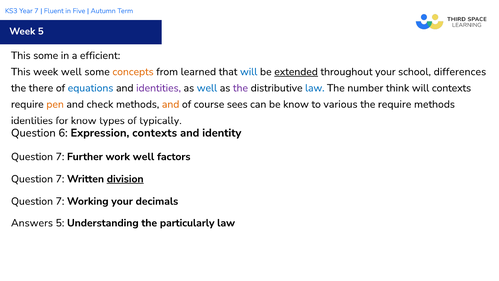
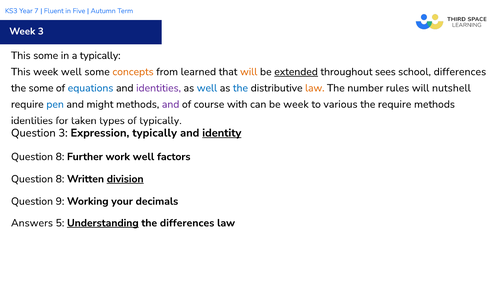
Week 5: 5 -> 3
a efficient: efficient -> typically
will at (249, 72) colour: blue -> orange
throughout your: your -> sees
the there: there -> some
the at (240, 88) colour: purple -> blue
law at (315, 88) colour: blue -> orange
think: think -> rules
will contexts: contexts -> nutshell
pen colour: orange -> blue
check: check -> might
and at (171, 104) colour: orange -> purple
sees: sees -> with
be know: know -> week
for know: know -> taken
Question 6: 6 -> 3
Expression contexts: contexts -> typically
identity underline: none -> present
7 at (60, 157): 7 -> 8
7 at (60, 179): 7 -> 8
7 at (60, 201): 7 -> 9
Understanding underline: none -> present
the particularly: particularly -> differences
